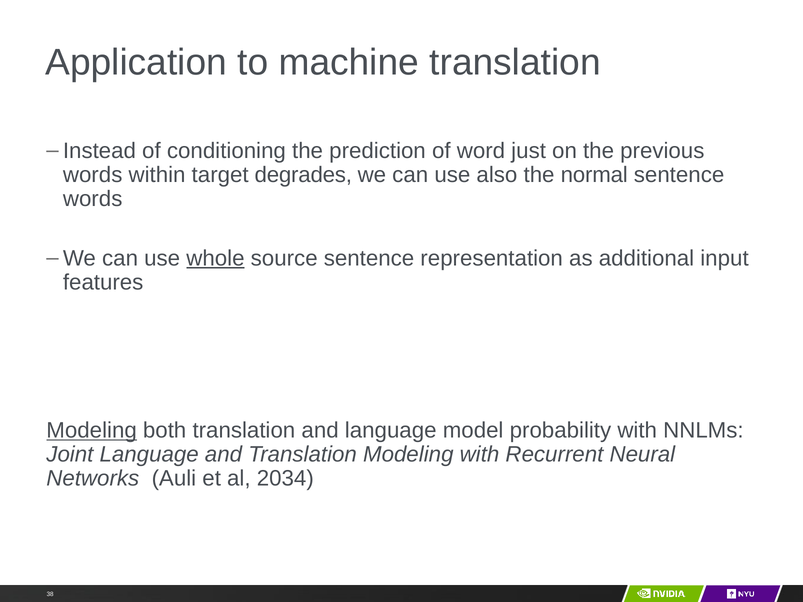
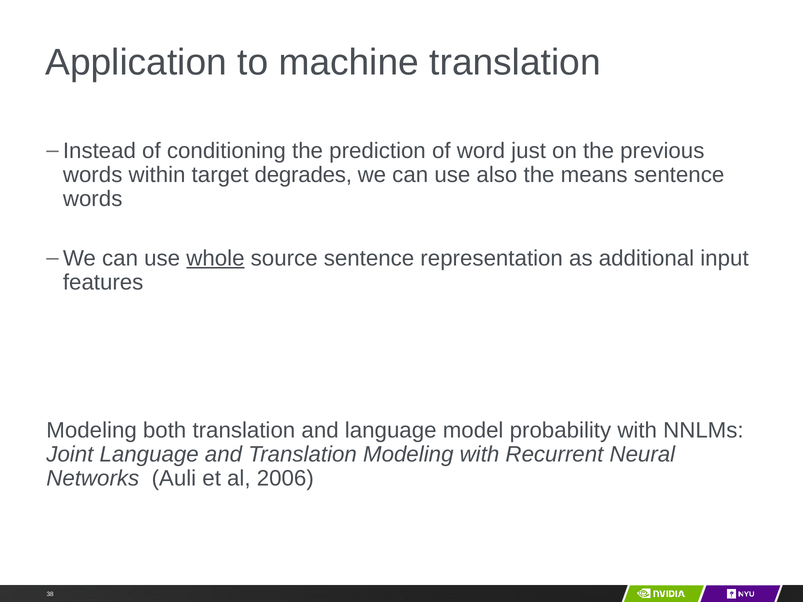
normal: normal -> means
Modeling at (92, 431) underline: present -> none
2034: 2034 -> 2006
